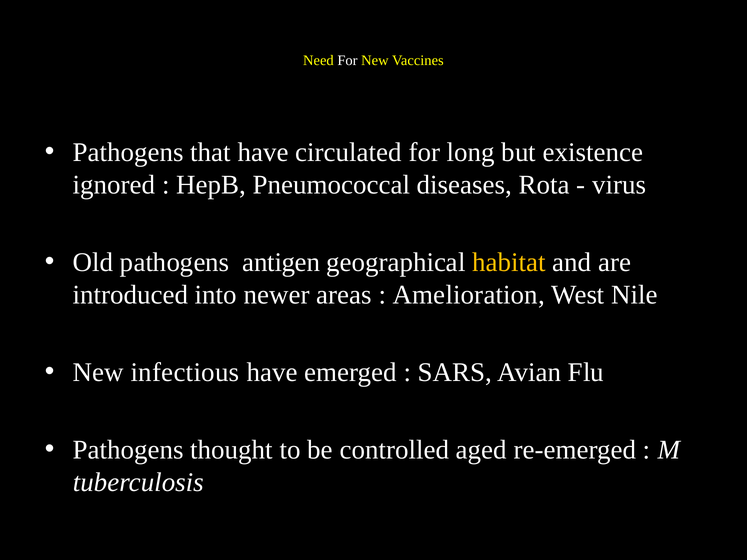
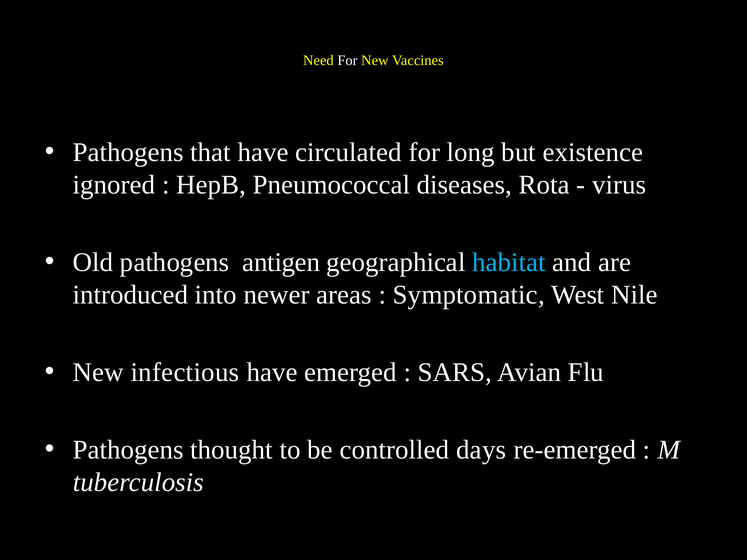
habitat colour: yellow -> light blue
Amelioration: Amelioration -> Symptomatic
aged: aged -> days
